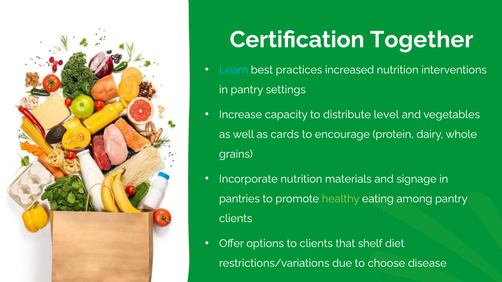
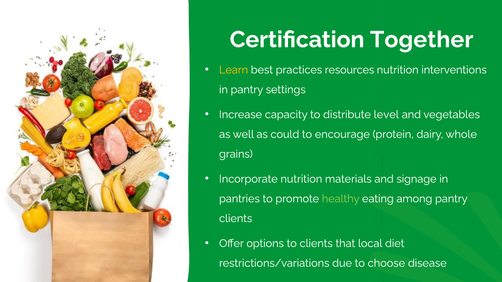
Learn colour: light blue -> yellow
increased: increased -> resources
cards: cards -> could
shelf: shelf -> local
